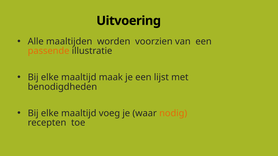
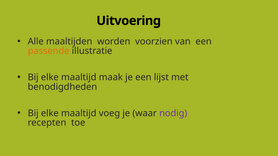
nodig colour: orange -> purple
